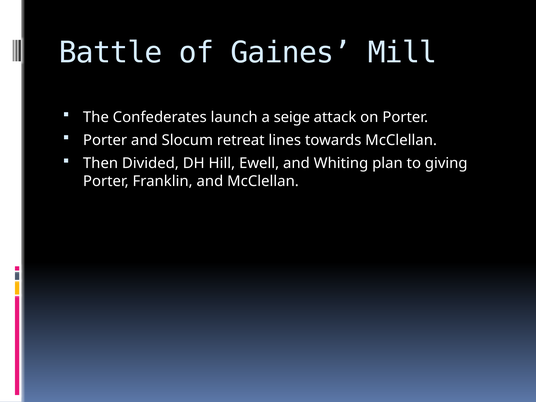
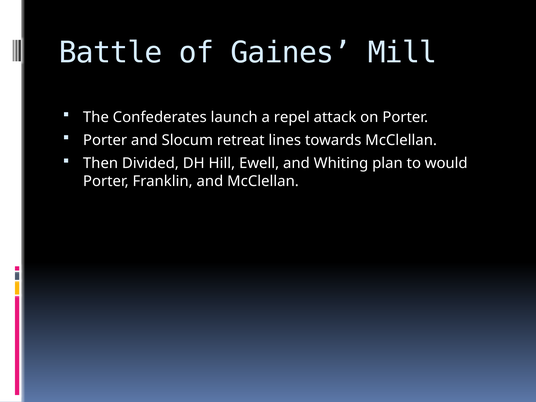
seige: seige -> repel
giving: giving -> would
